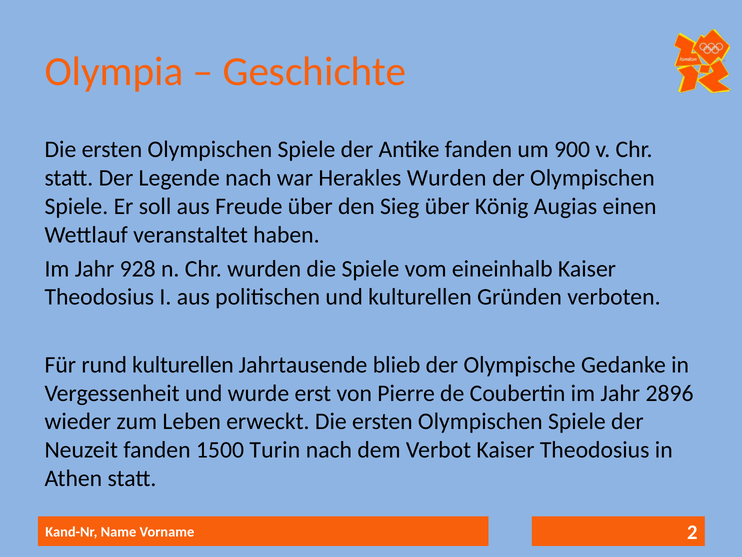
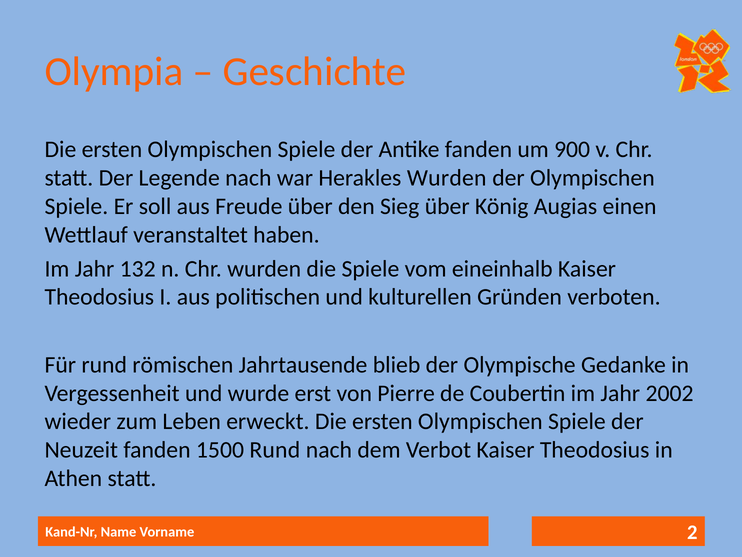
928: 928 -> 132
rund kulturellen: kulturellen -> römischen
2896: 2896 -> 2002
1500 Turin: Turin -> Rund
